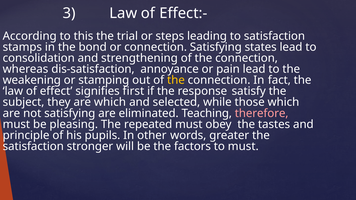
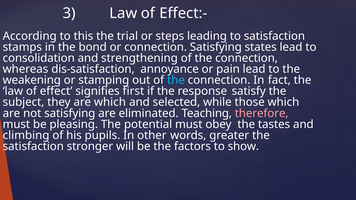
the at (176, 80) colour: yellow -> light blue
repeated: repeated -> potential
principle: principle -> climbing
to must: must -> show
